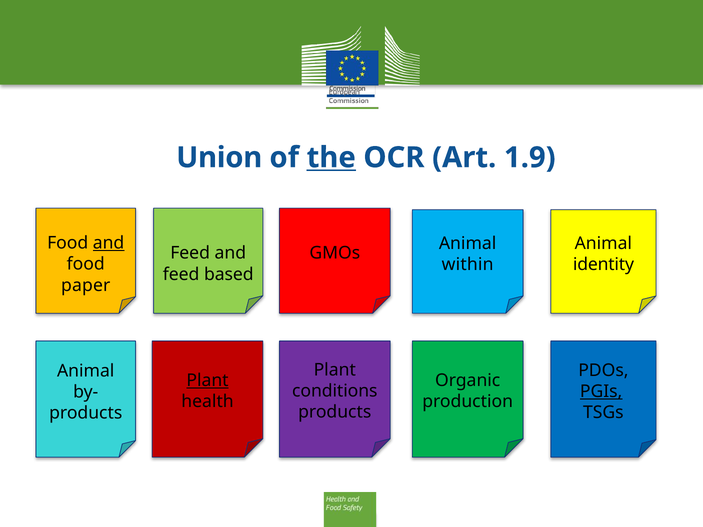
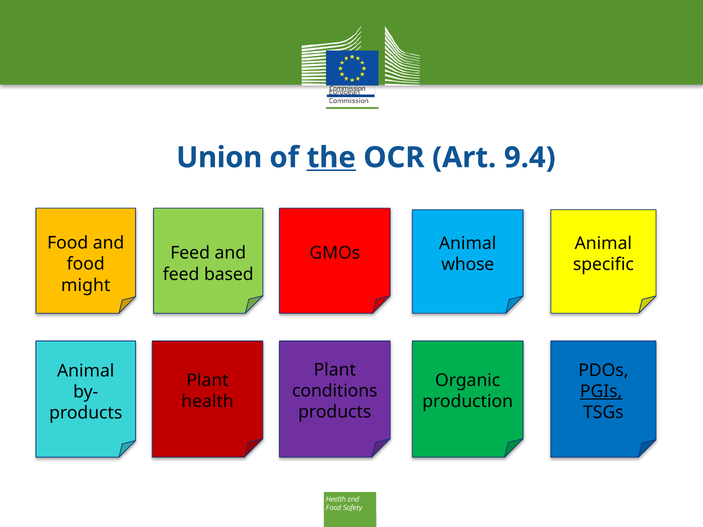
1.9: 1.9 -> 9.4
and at (109, 243) underline: present -> none
within: within -> whose
identity: identity -> specific
paper: paper -> might
Plant at (207, 381) underline: present -> none
